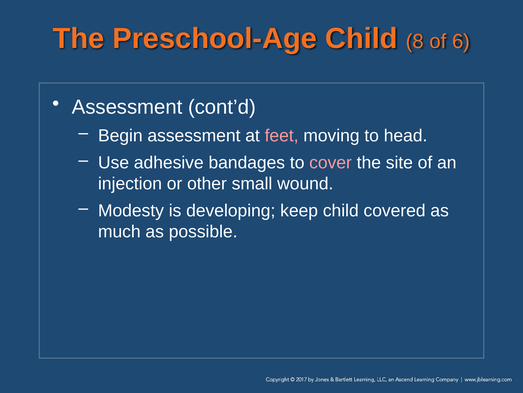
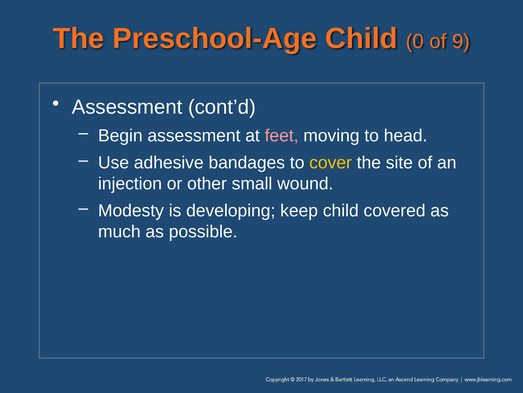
8: 8 -> 0
6: 6 -> 9
cover colour: pink -> yellow
